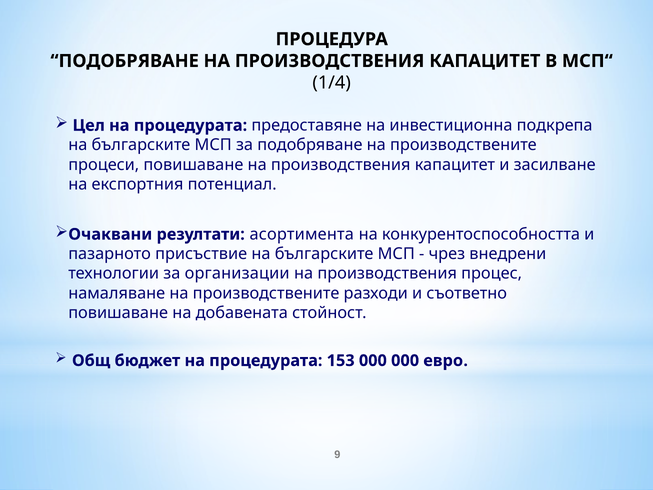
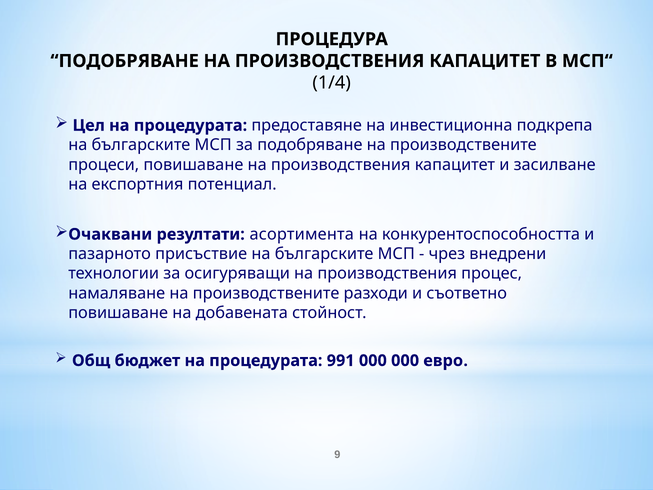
организации: организации -> осигуряващи
153: 153 -> 991
